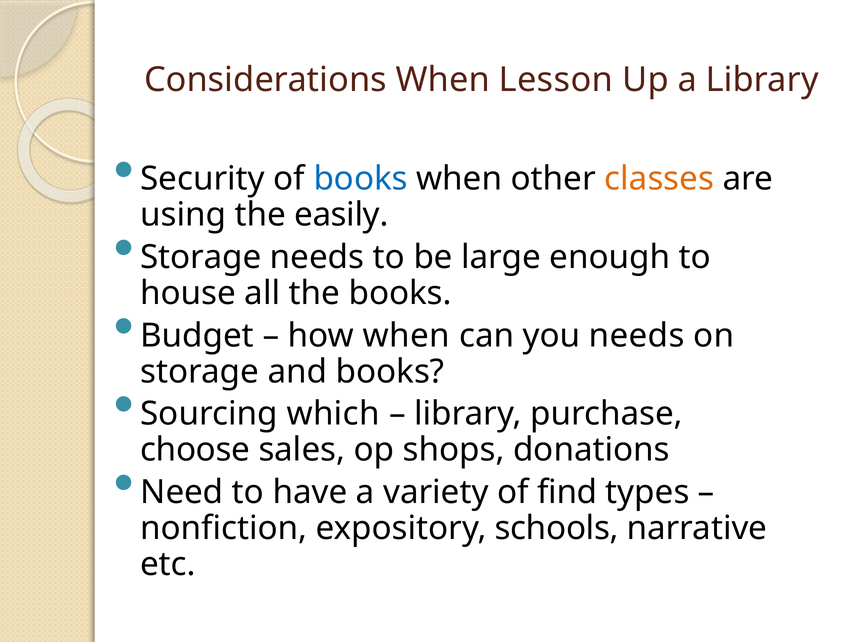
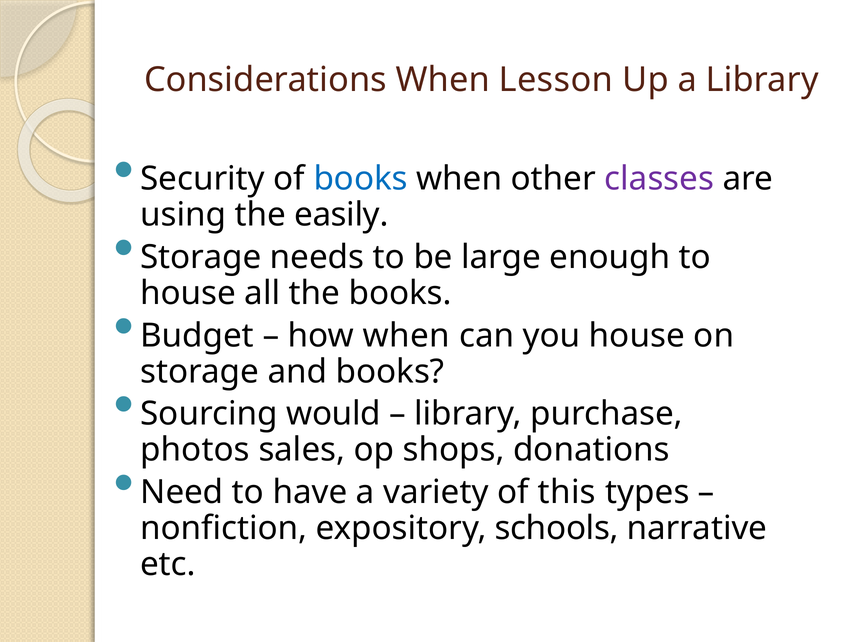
classes colour: orange -> purple
you needs: needs -> house
which: which -> would
choose: choose -> photos
find: find -> this
